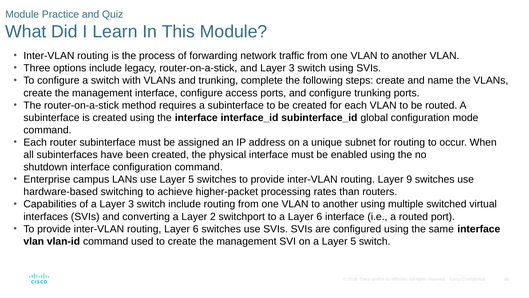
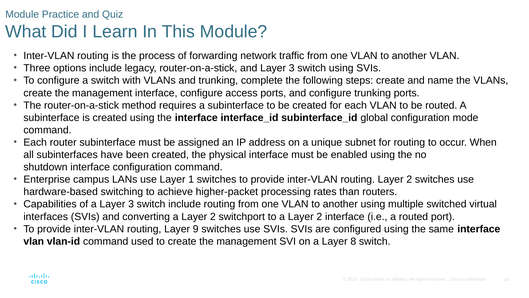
use Layer 5: 5 -> 1
routing Layer 9: 9 -> 2
to a Layer 6: 6 -> 2
routing Layer 6: 6 -> 9
a Layer 5: 5 -> 8
